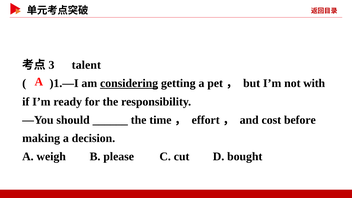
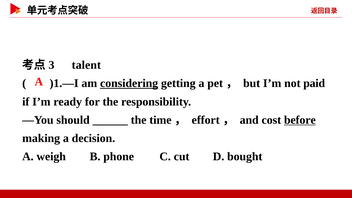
with: with -> paid
before underline: none -> present
please: please -> phone
